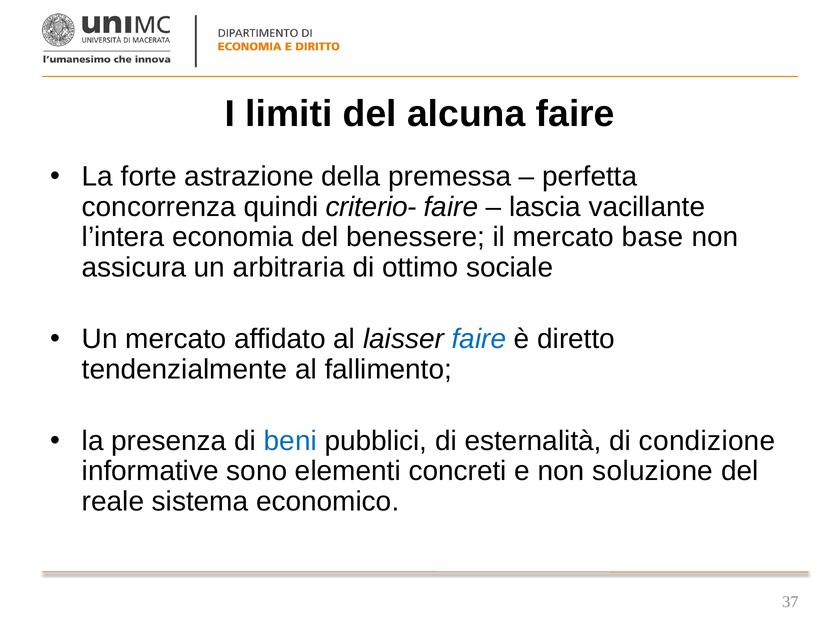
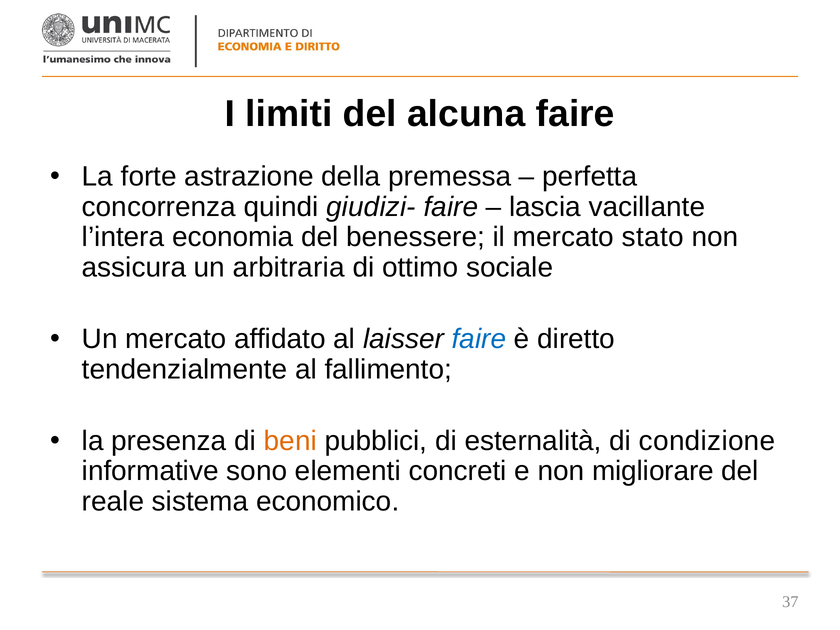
criterio-: criterio- -> giudizi-
base: base -> stato
beni colour: blue -> orange
soluzione: soluzione -> migliorare
